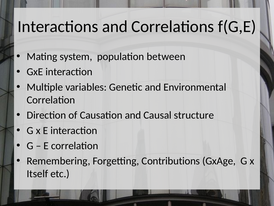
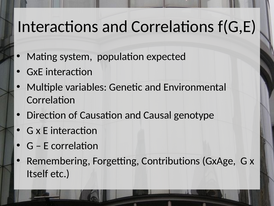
between: between -> expected
structure: structure -> genotype
